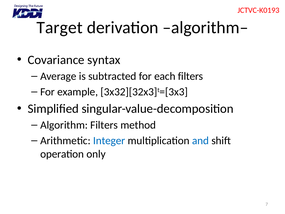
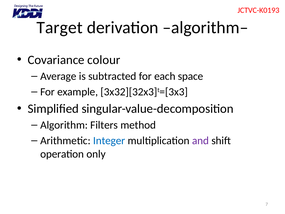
syntax: syntax -> colour
each filters: filters -> space
and colour: blue -> purple
